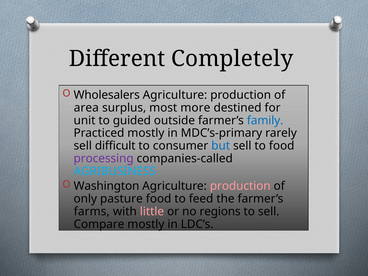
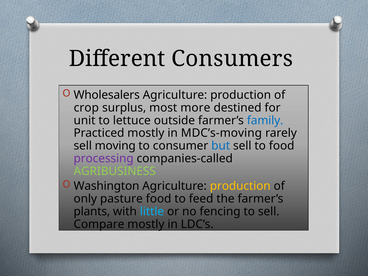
Completely: Completely -> Consumers
area: area -> crop
guided: guided -> lettuce
MDC’s-primary: MDC’s-primary -> MDC’s-moving
difficult: difficult -> moving
AGRIBUSINESS colour: light blue -> light green
production at (240, 186) colour: pink -> yellow
farms: farms -> plants
little colour: pink -> light blue
regions: regions -> fencing
